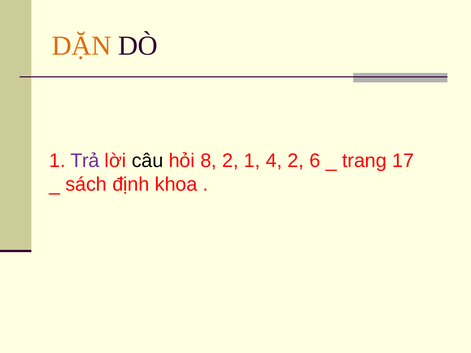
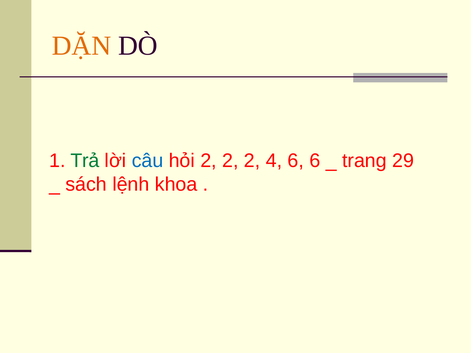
Trả colour: purple -> green
câu colour: black -> blue
hỏi 8: 8 -> 2
1 at (252, 161): 1 -> 2
4 2: 2 -> 6
17: 17 -> 29
định: định -> lệnh
